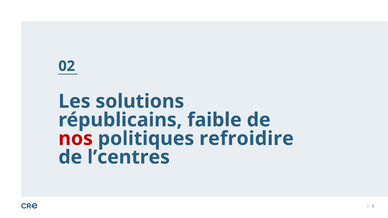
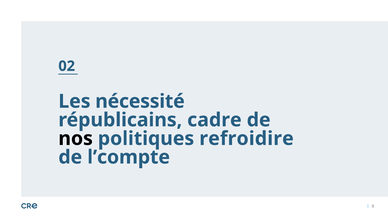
solutions: solutions -> nécessité
faible: faible -> cadre
nos colour: red -> black
l’centres: l’centres -> l’compte
